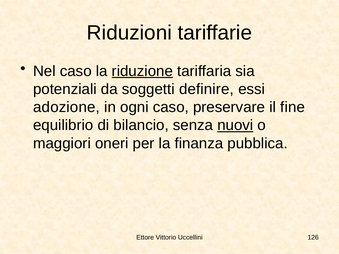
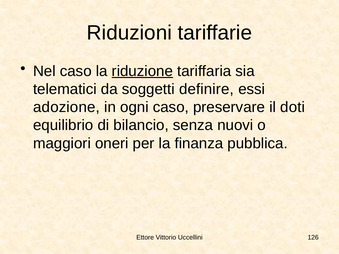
potenziali: potenziali -> telematici
fine: fine -> doti
nuovi underline: present -> none
